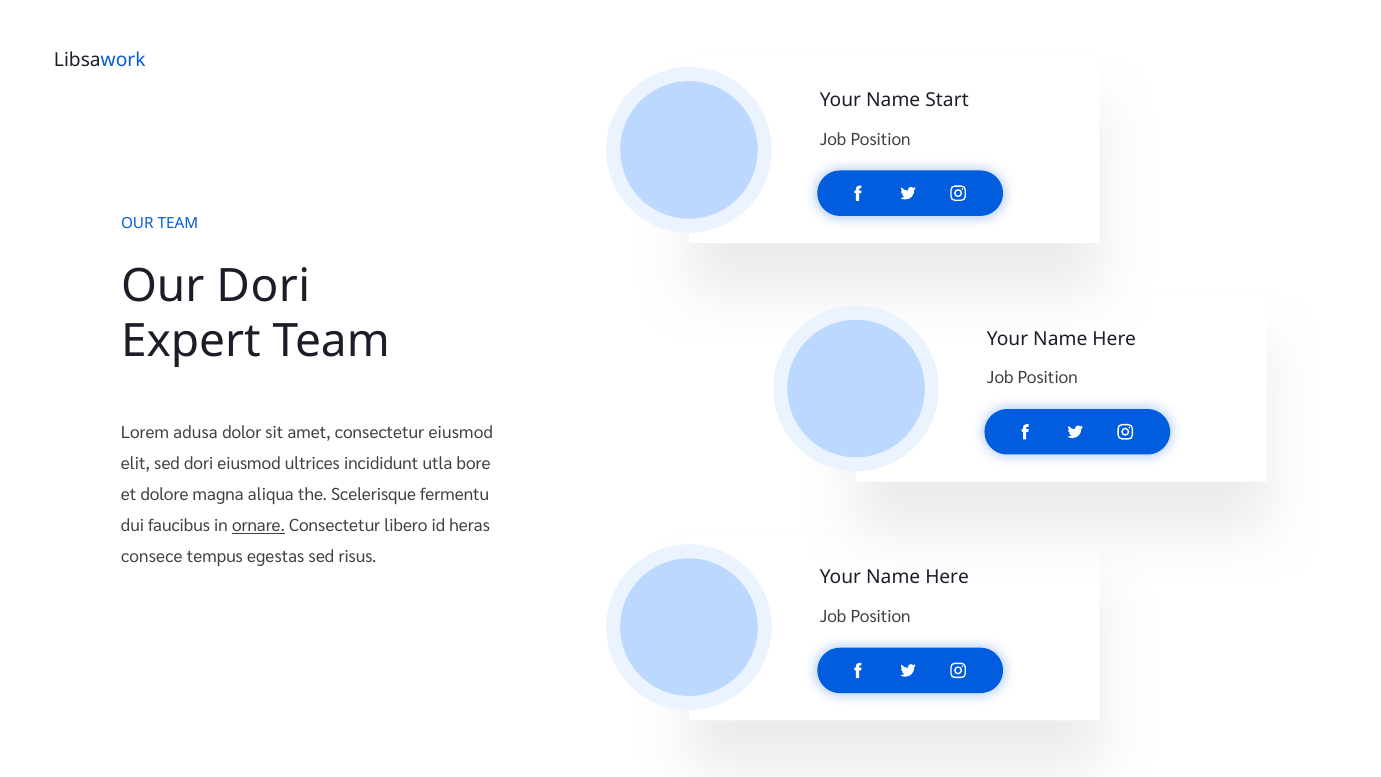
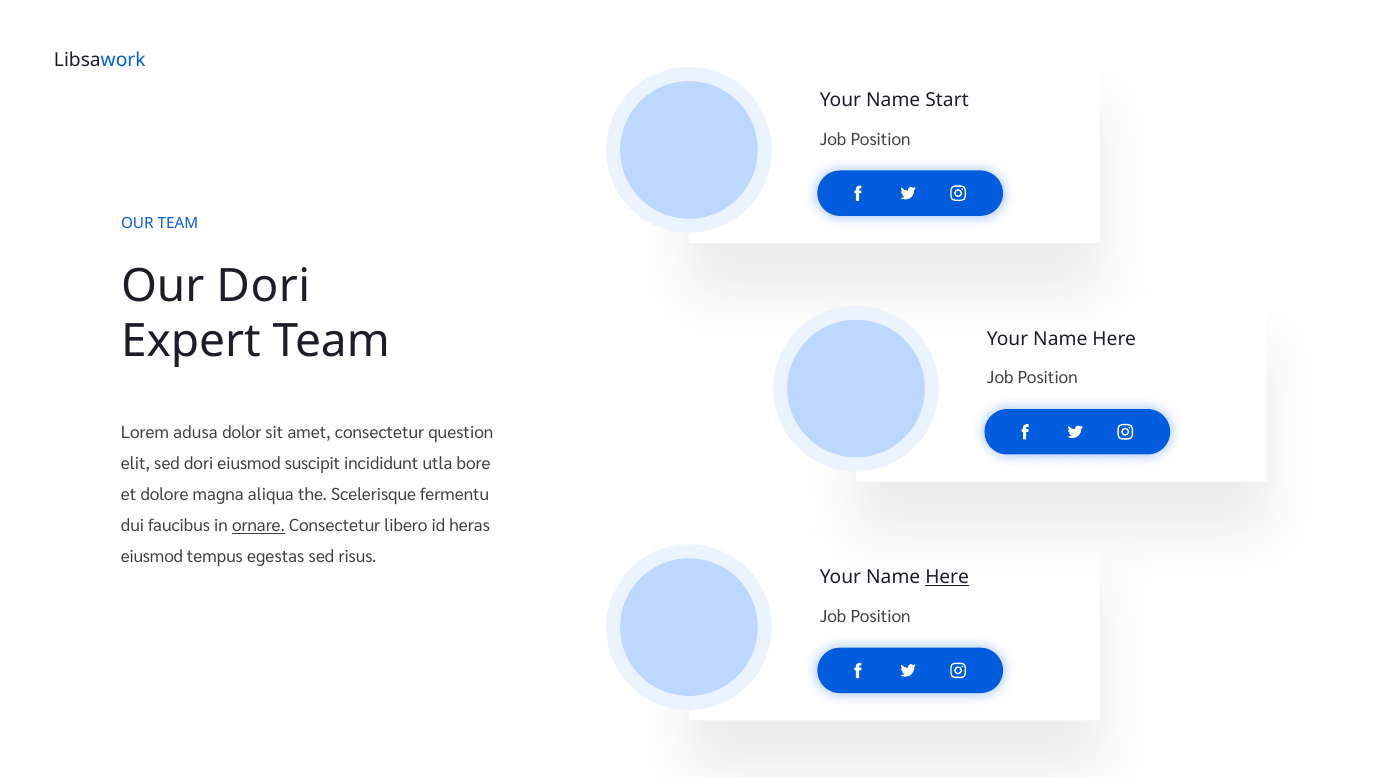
consectetur eiusmod: eiusmod -> question
ultrices: ultrices -> suscipit
consece at (152, 557): consece -> eiusmod
Here at (947, 577) underline: none -> present
